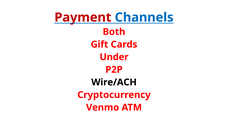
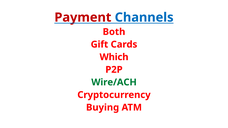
Under: Under -> Which
Wire/ACH colour: black -> green
Venmo: Venmo -> Buying
